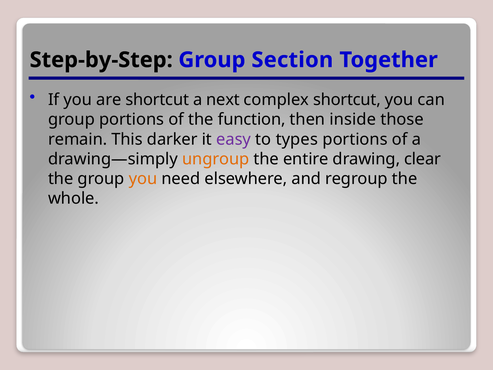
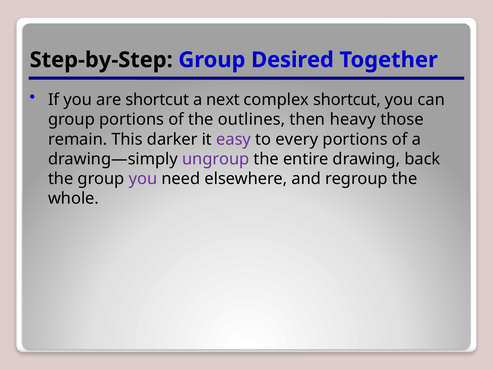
Section: Section -> Desired
function: function -> outlines
inside: inside -> heavy
types: types -> every
ungroup colour: orange -> purple
clear: clear -> back
you at (143, 179) colour: orange -> purple
